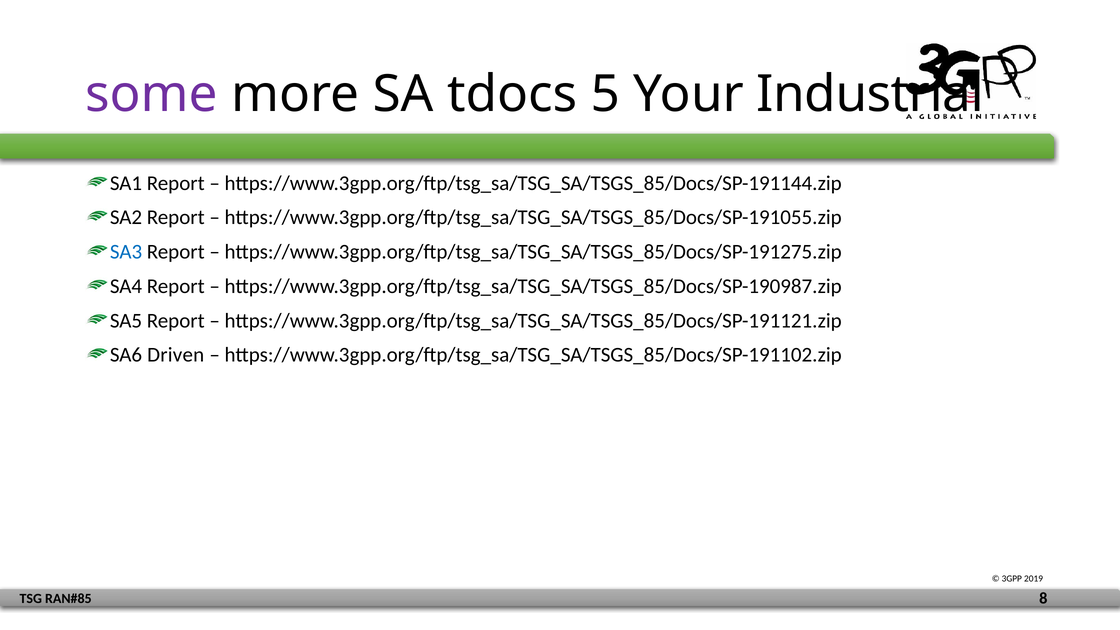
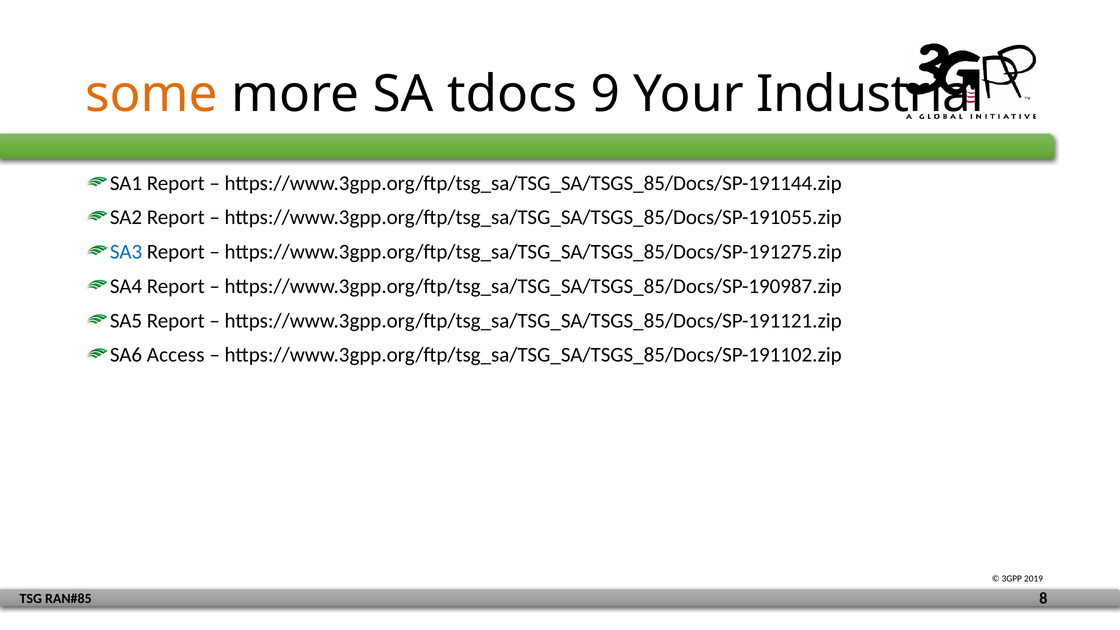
some colour: purple -> orange
5: 5 -> 9
Driven: Driven -> Access
